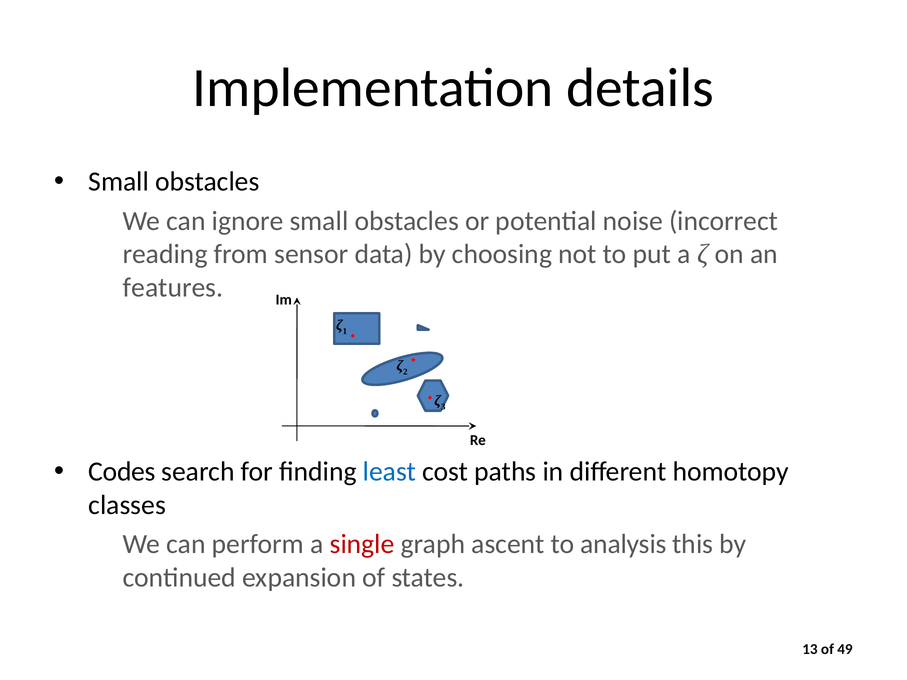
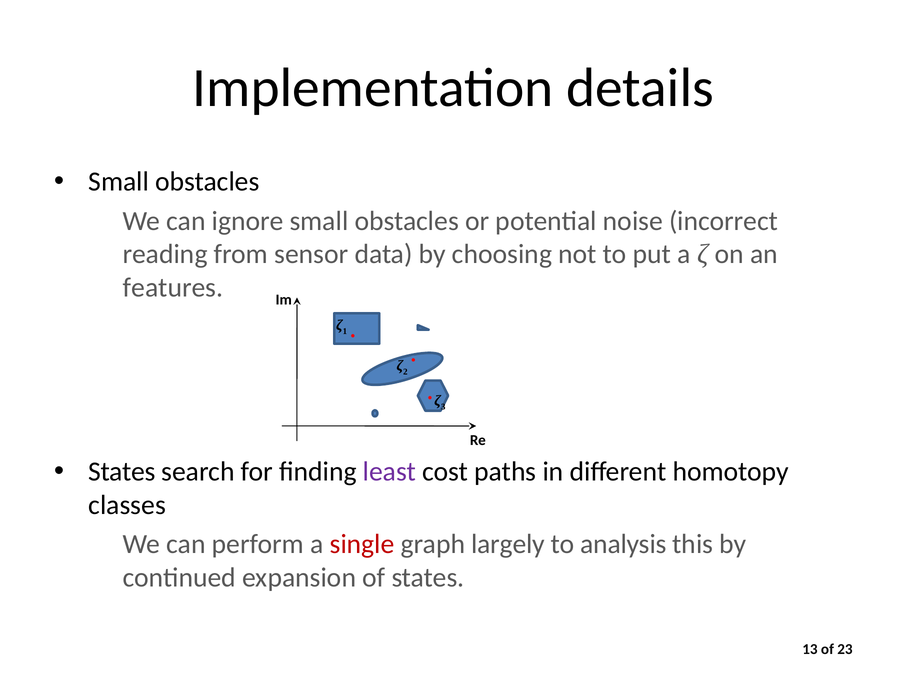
Codes at (122, 472): Codes -> States
least colour: blue -> purple
ascent: ascent -> largely
49: 49 -> 23
